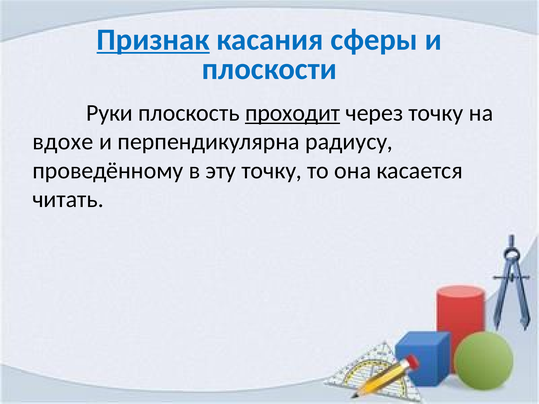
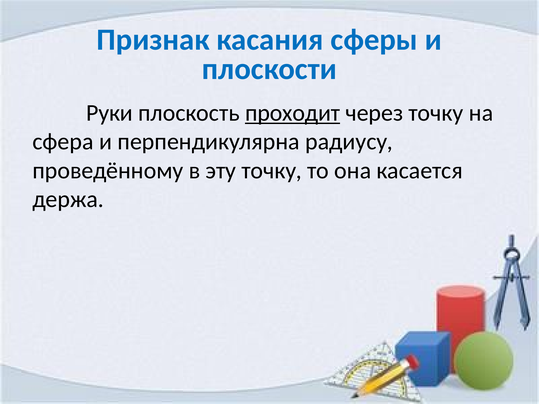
Признак underline: present -> none
вдохе: вдохе -> сфера
читать: читать -> держа
